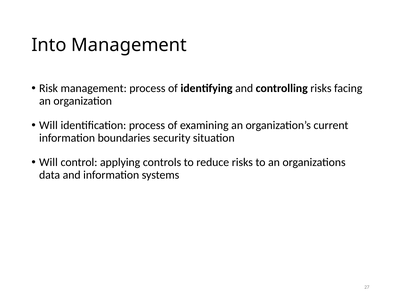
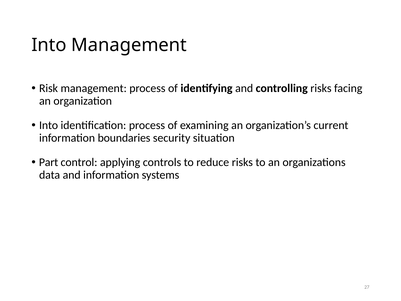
Will at (48, 125): Will -> Into
Will at (48, 162): Will -> Part
